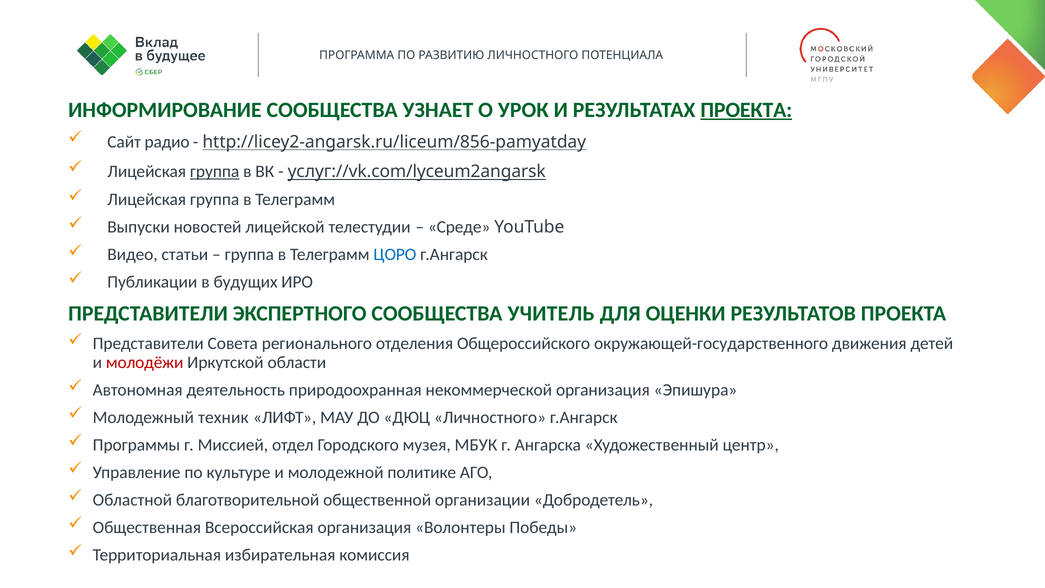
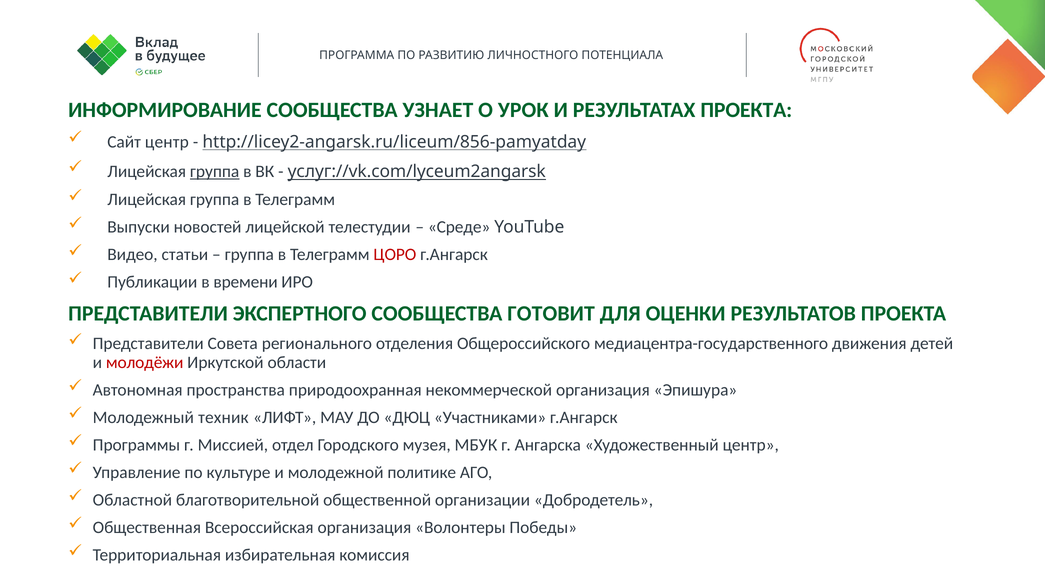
ПРОЕКТА at (746, 110) underline: present -> none
Сайт радио: радио -> центр
ЦОРО colour: blue -> red
будущих: будущих -> времени
УЧИТЕЛЬ: УЧИТЕЛЬ -> ГОТОВИТ
окружающей-государственного: окружающей-государственного -> медиацентра-государственного
деятельность: деятельность -> пространства
ДЮЦ Личностного: Личностного -> Участниками
